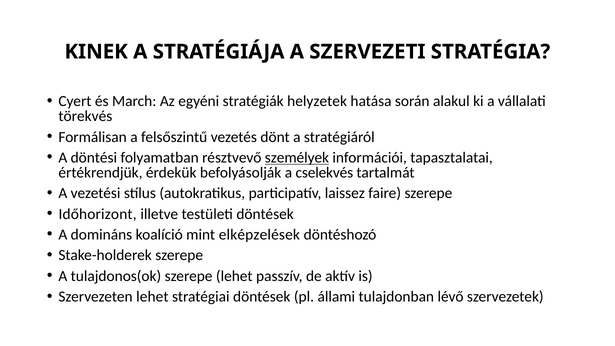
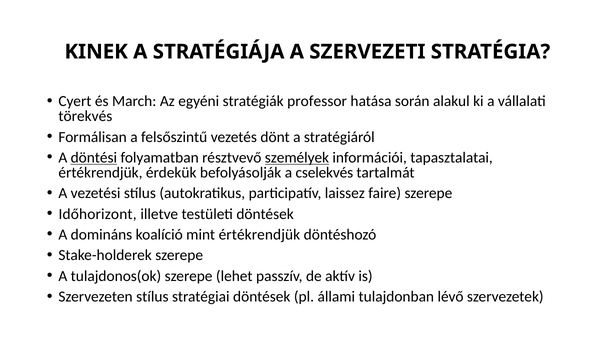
helyzetek: helyzetek -> professor
döntési underline: none -> present
mint elképzelések: elképzelések -> értékrendjük
Szervezeten lehet: lehet -> stílus
